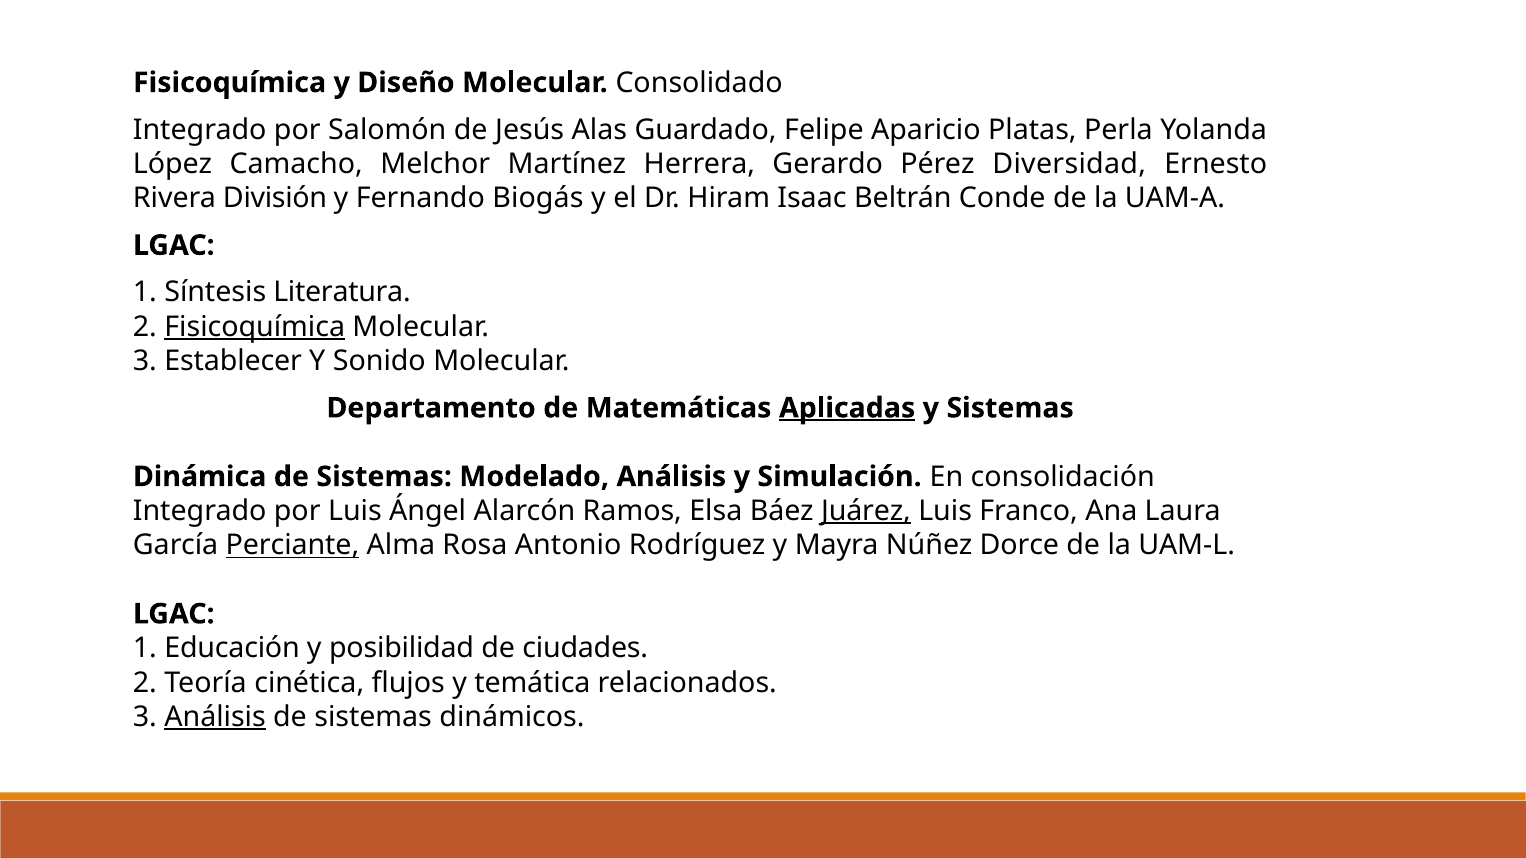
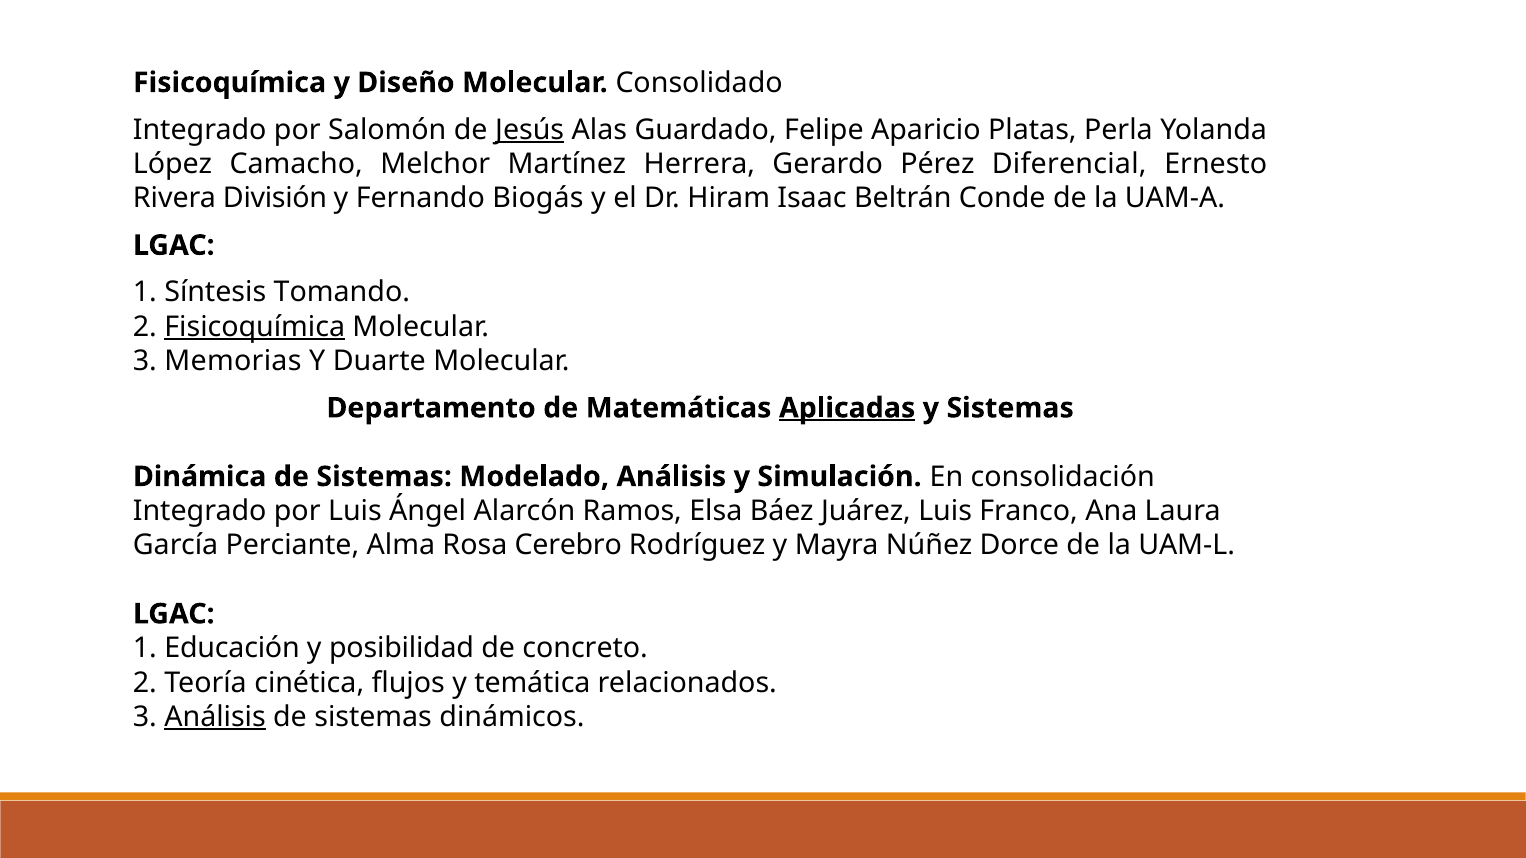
Jesús underline: none -> present
Diversidad: Diversidad -> Diferencial
Literatura: Literatura -> Tomando
Establecer: Establecer -> Memorias
Sonido: Sonido -> Duarte
Juárez underline: present -> none
Perciante underline: present -> none
Antonio: Antonio -> Cerebro
ciudades: ciudades -> concreto
